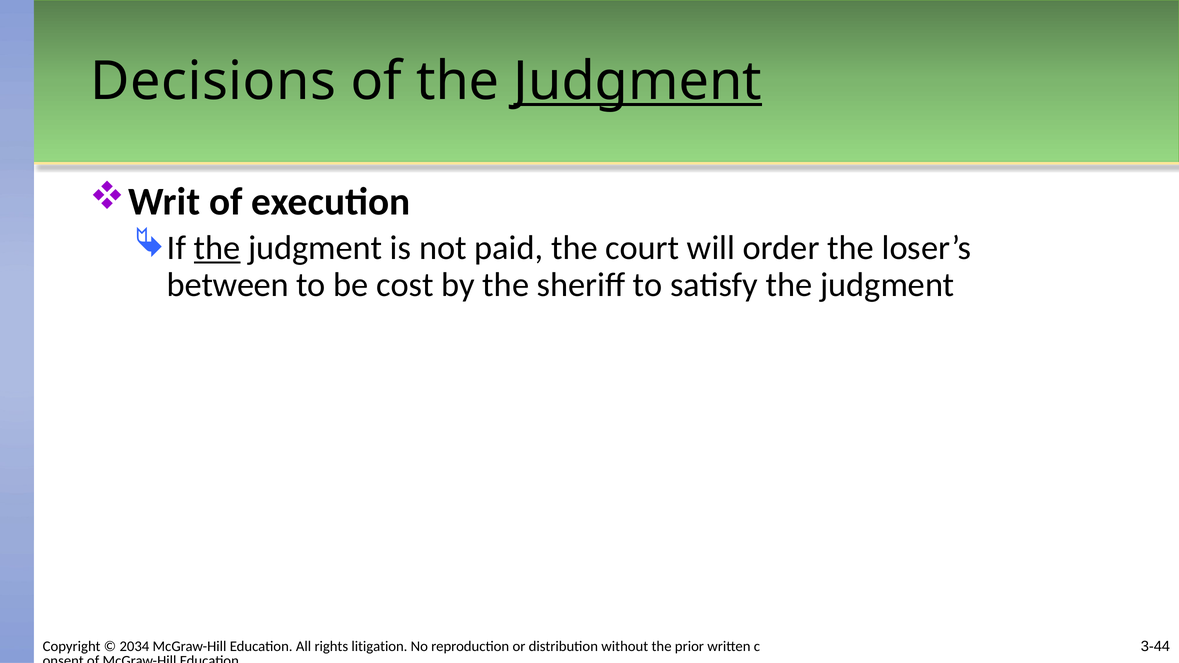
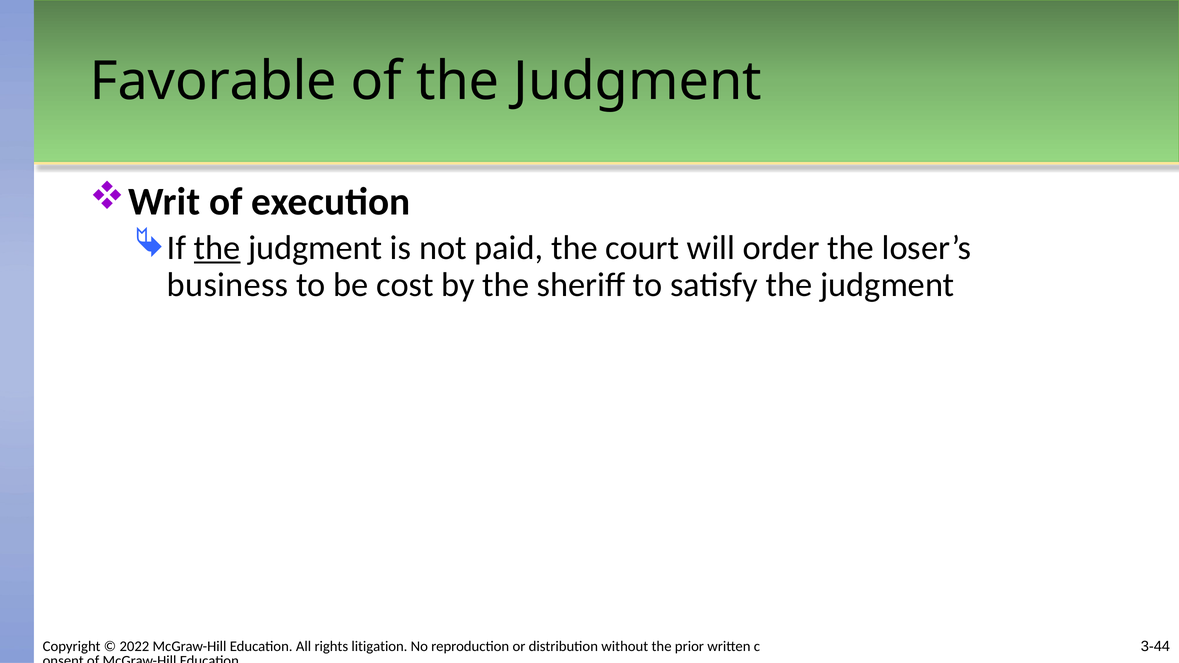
Decisions: Decisions -> Favorable
Judgment at (638, 81) underline: present -> none
between: between -> business
2034: 2034 -> 2022
